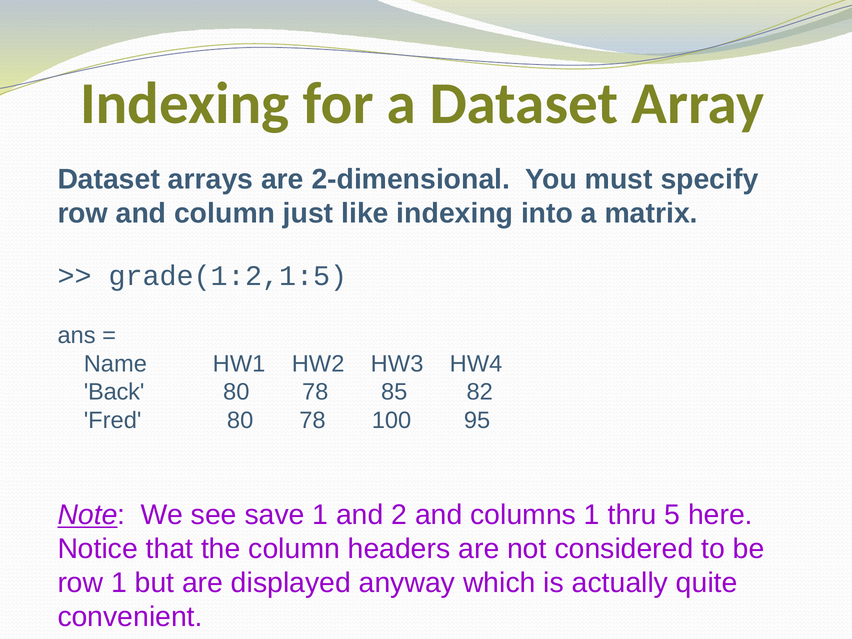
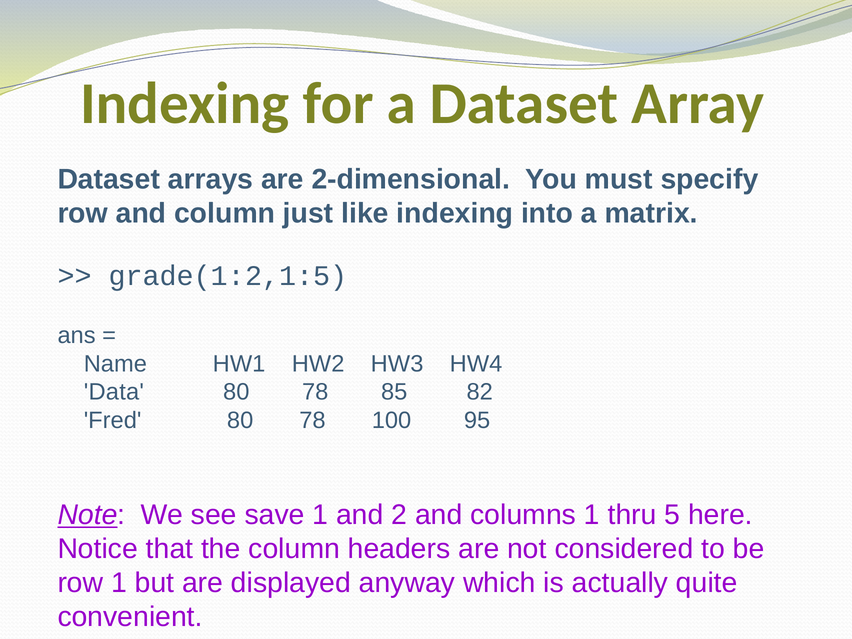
Back: Back -> Data
